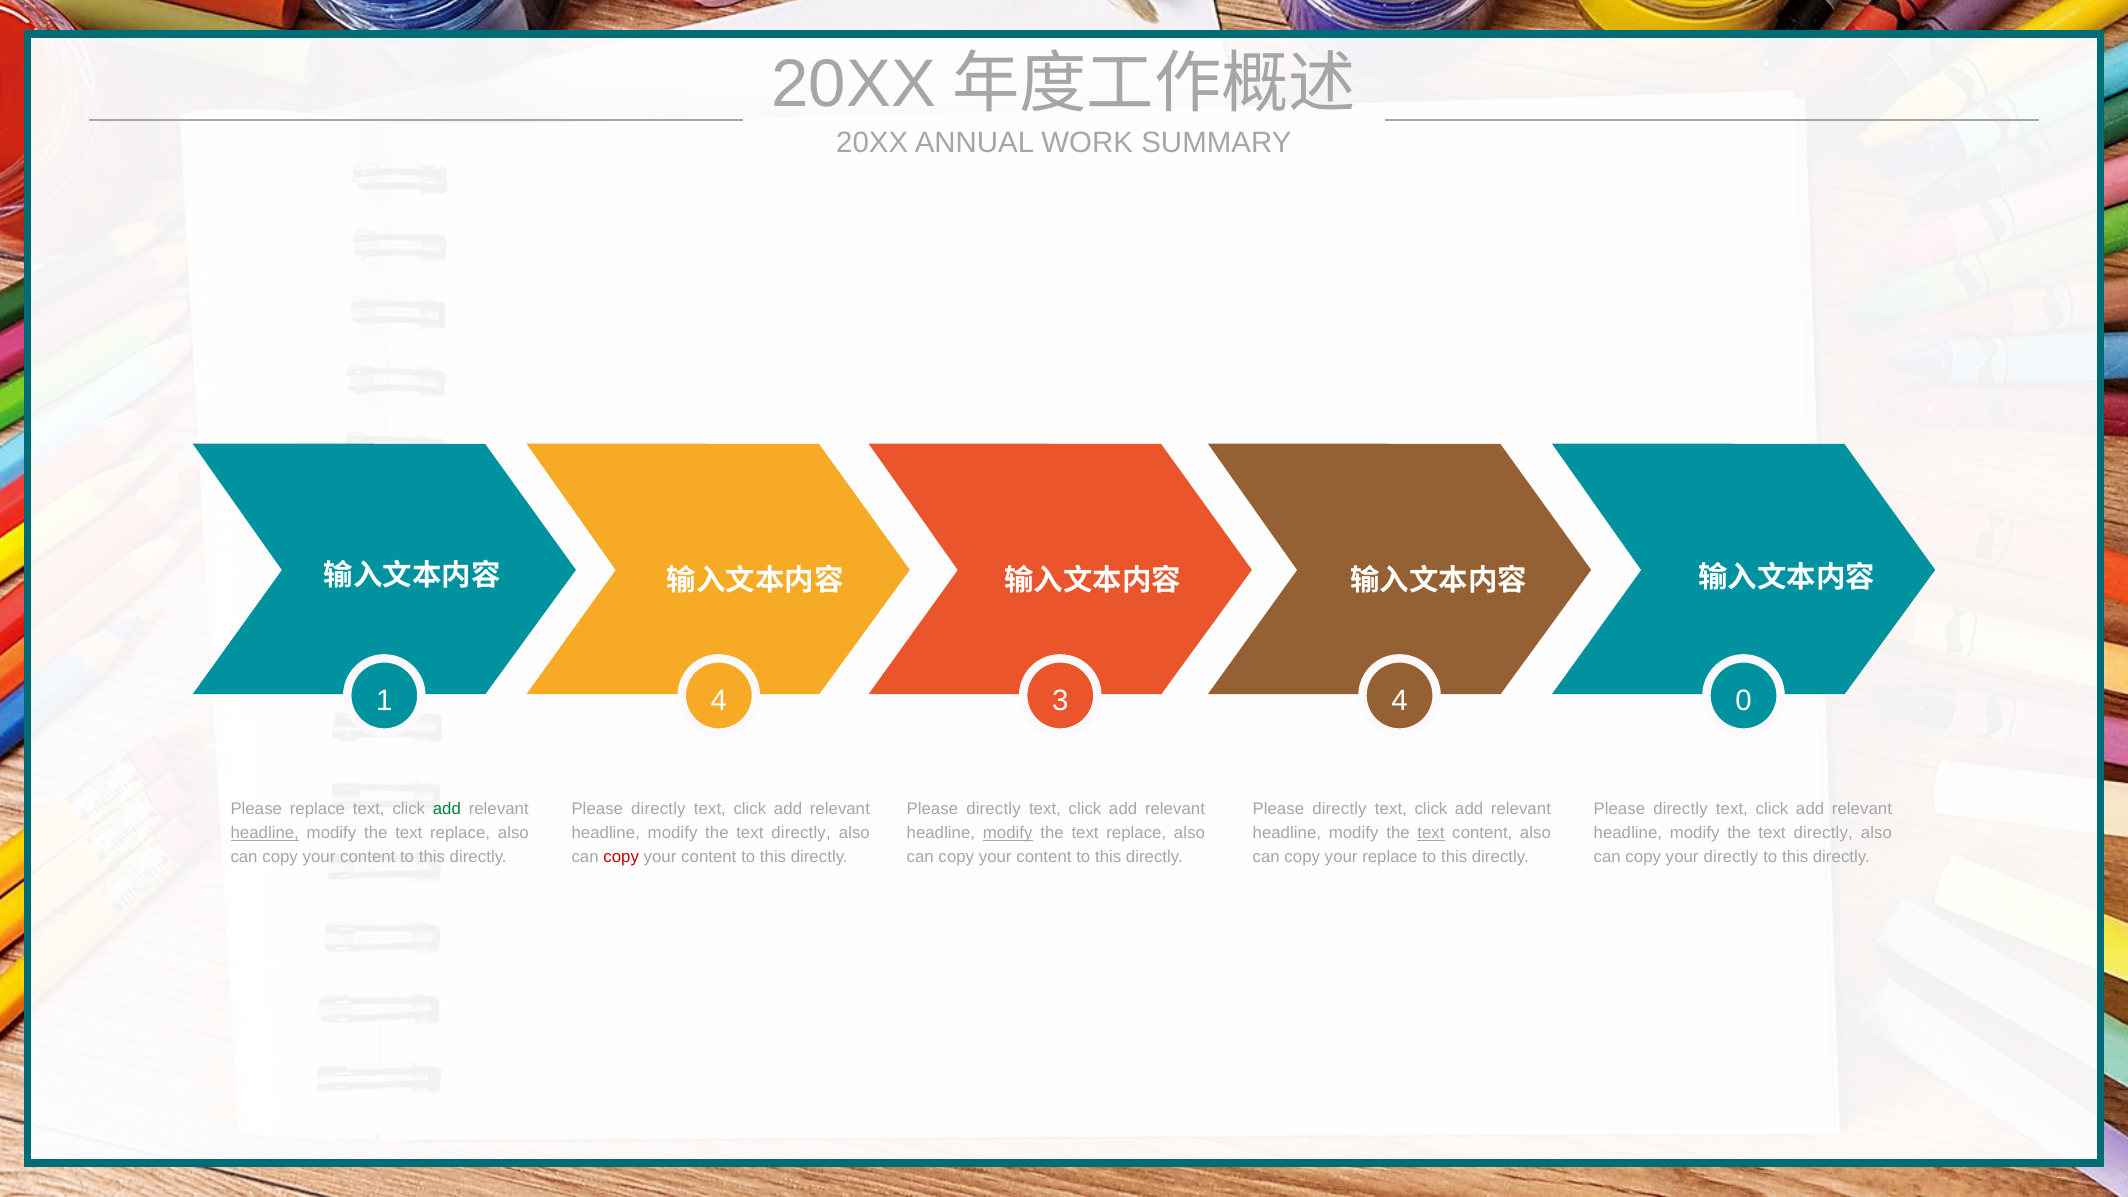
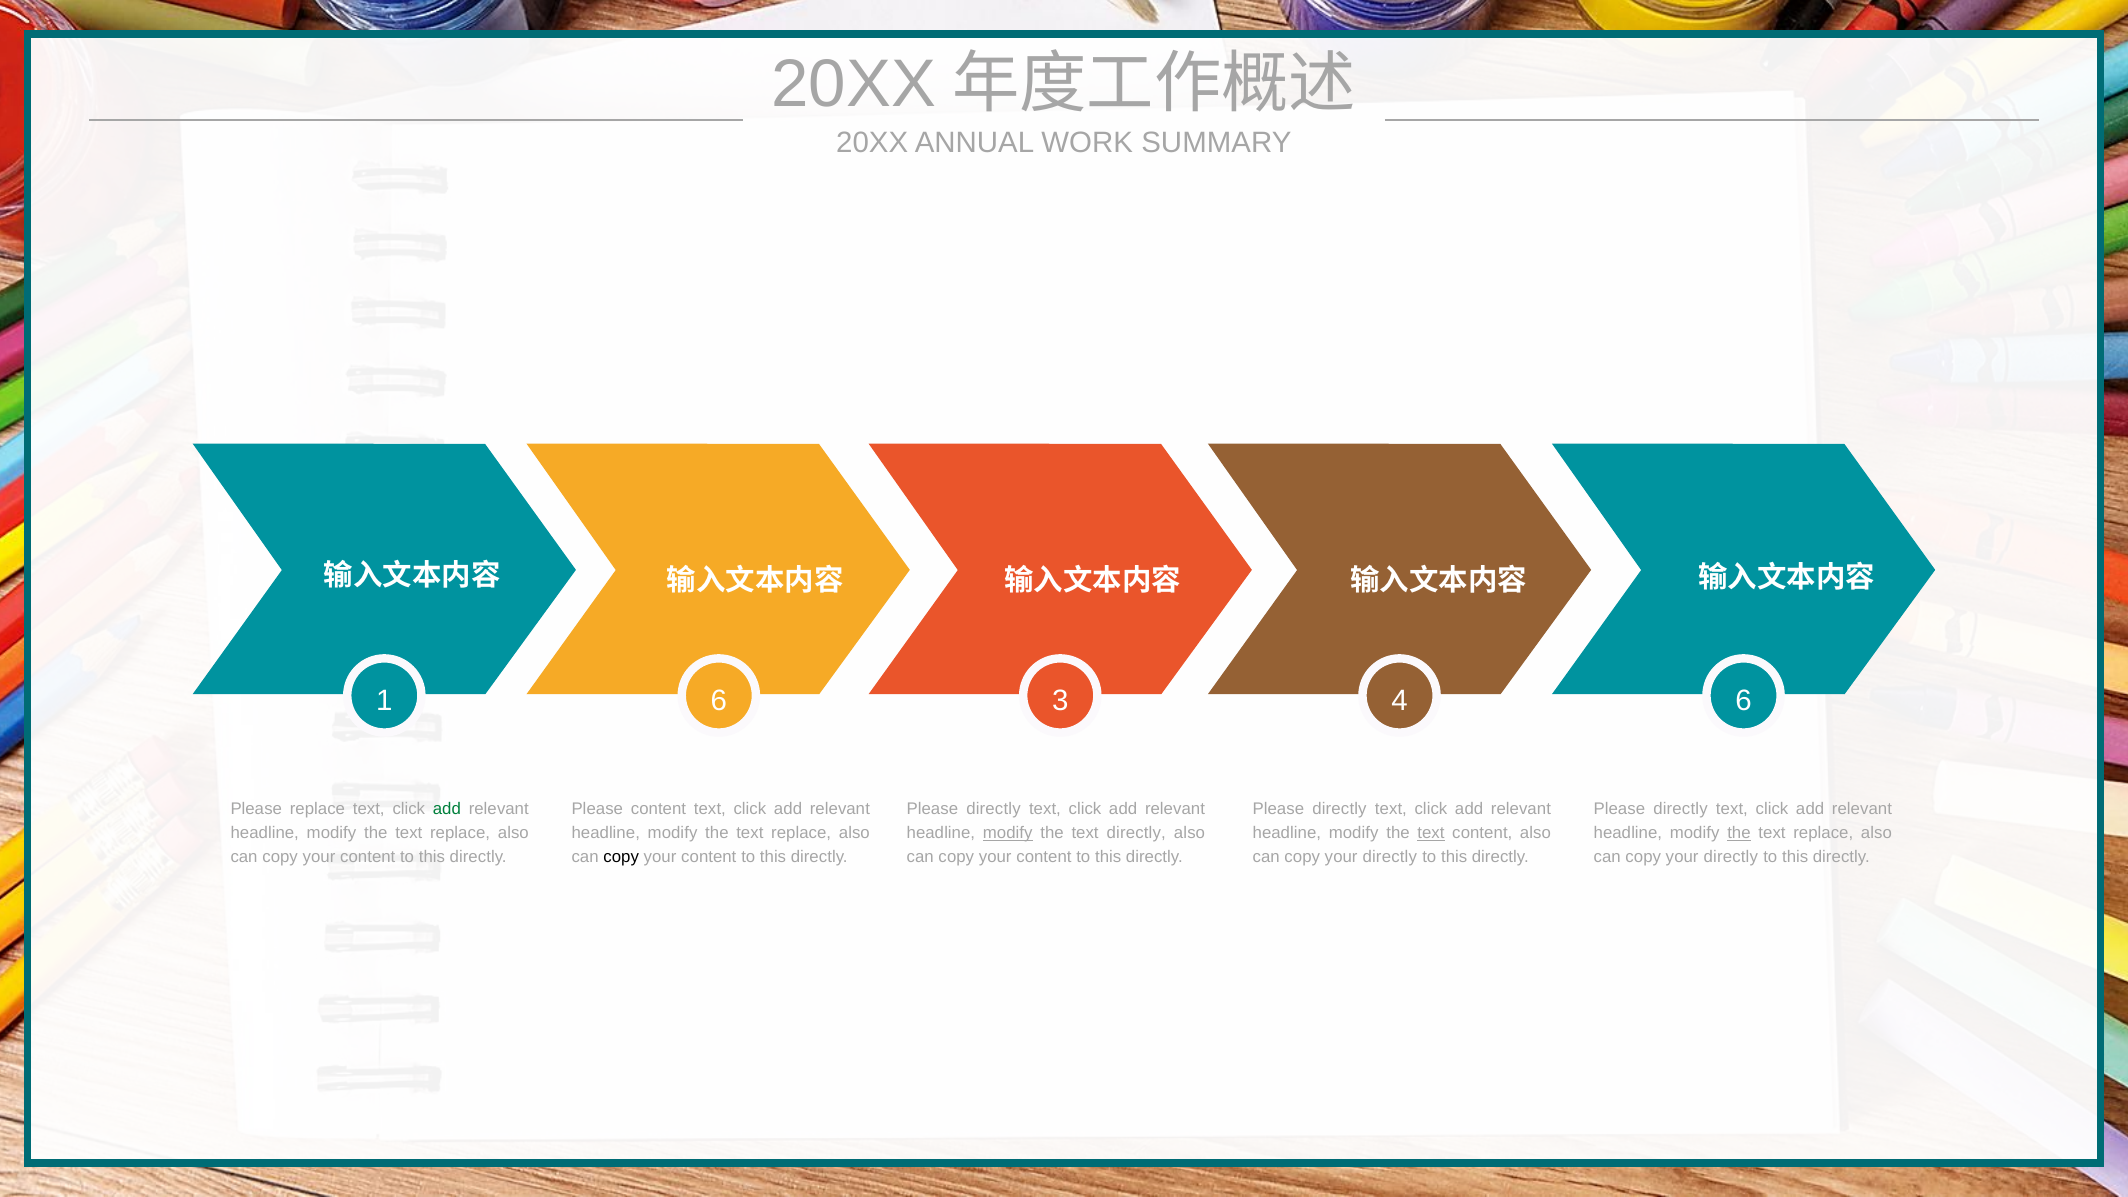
1 4: 4 -> 6
4 0: 0 -> 6
directly at (658, 809): directly -> content
headline at (265, 833) underline: present -> none
directly at (801, 833): directly -> replace
replace at (1136, 833): replace -> directly
the at (1739, 833) underline: none -> present
directly at (1823, 833): directly -> replace
copy at (621, 857) colour: red -> black
replace at (1390, 857): replace -> directly
